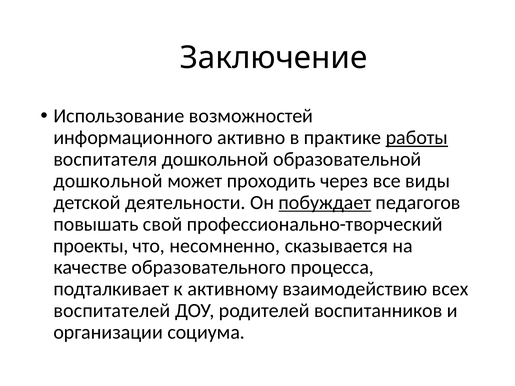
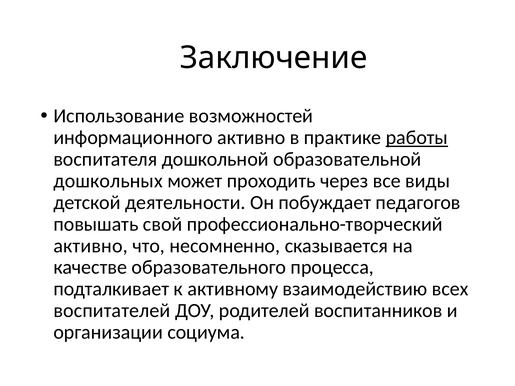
дошкольной at (108, 181): дошкольной -> дошкольных
побуждает underline: present -> none
проекты at (91, 246): проекты -> активно
